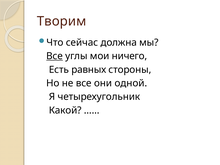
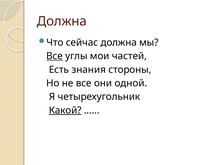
Творим at (62, 21): Творим -> Должна
ничего: ничего -> частей
равных: равных -> знания
Какой underline: none -> present
